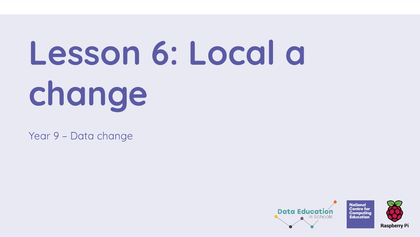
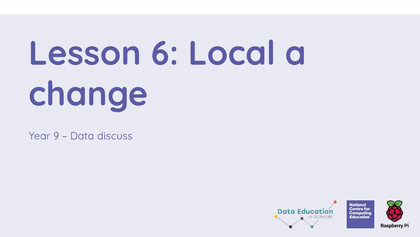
Data change: change -> discuss
